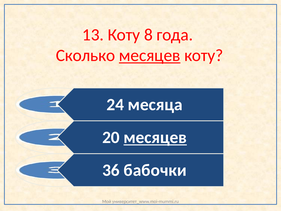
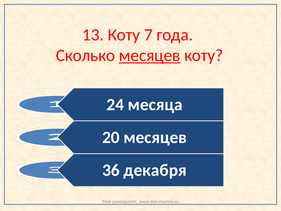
8: 8 -> 7
месяцев at (155, 137) underline: present -> none
бабочки: бабочки -> декабря
